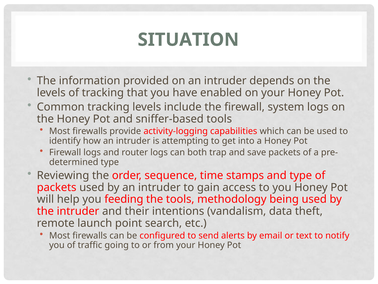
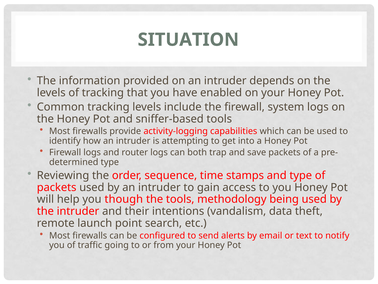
feeding: feeding -> though
